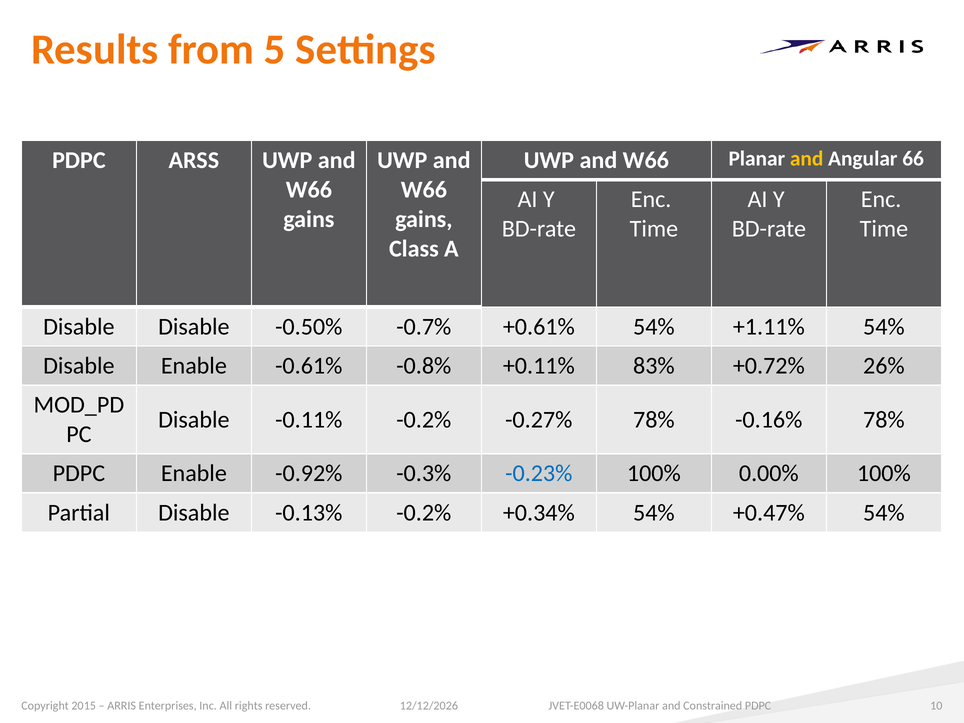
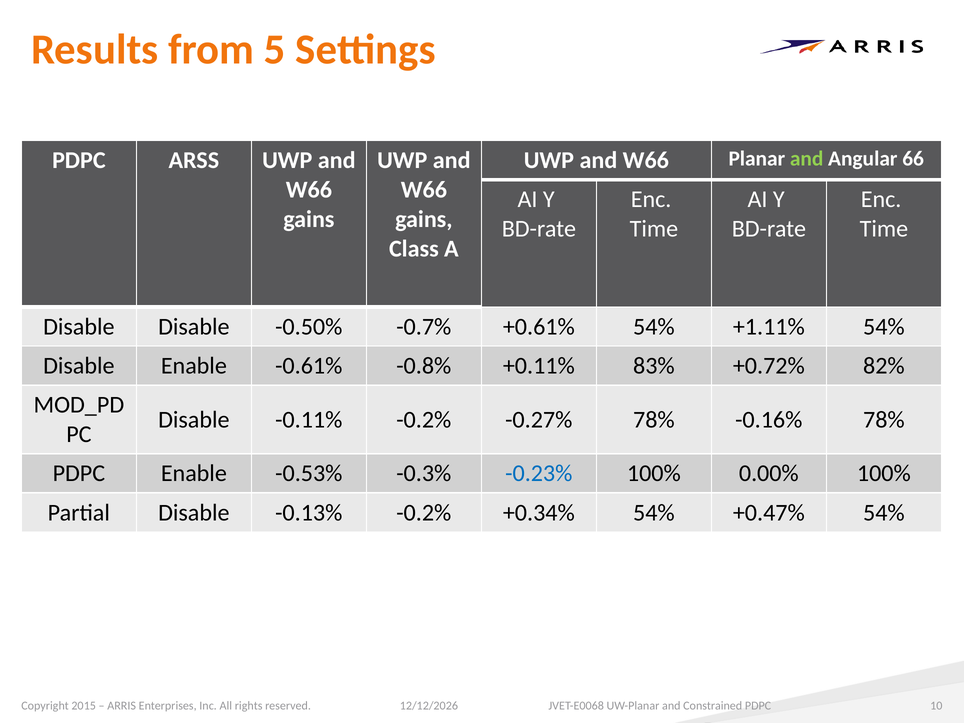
and at (807, 159) colour: yellow -> light green
26%: 26% -> 82%
-0.92%: -0.92% -> -0.53%
